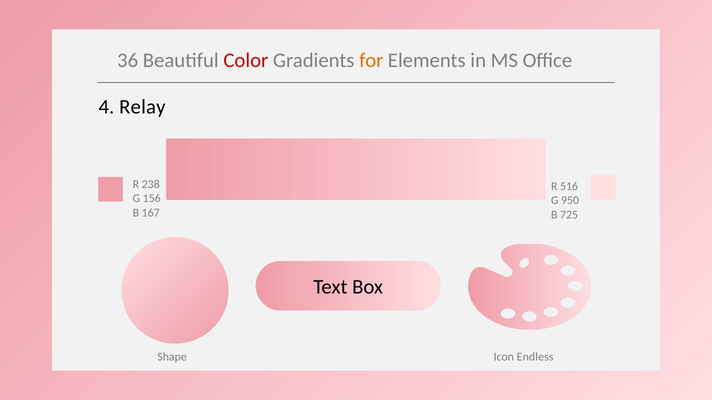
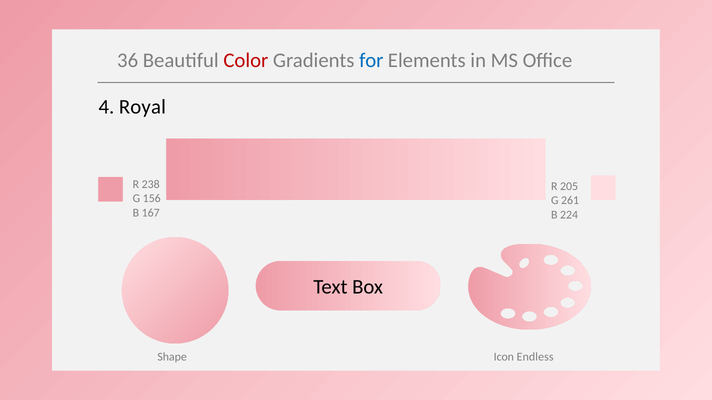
for colour: orange -> blue
Relay: Relay -> Royal
516: 516 -> 205
950: 950 -> 261
725: 725 -> 224
